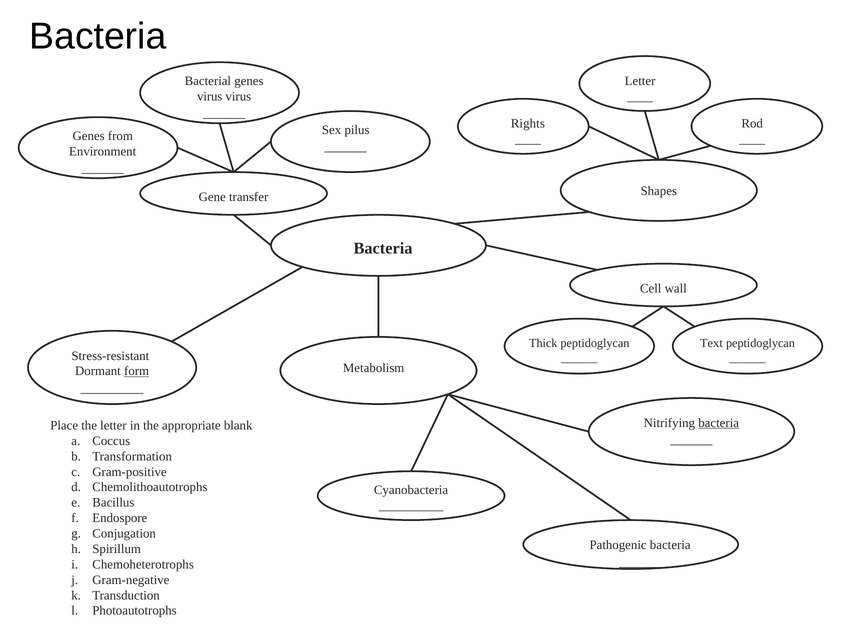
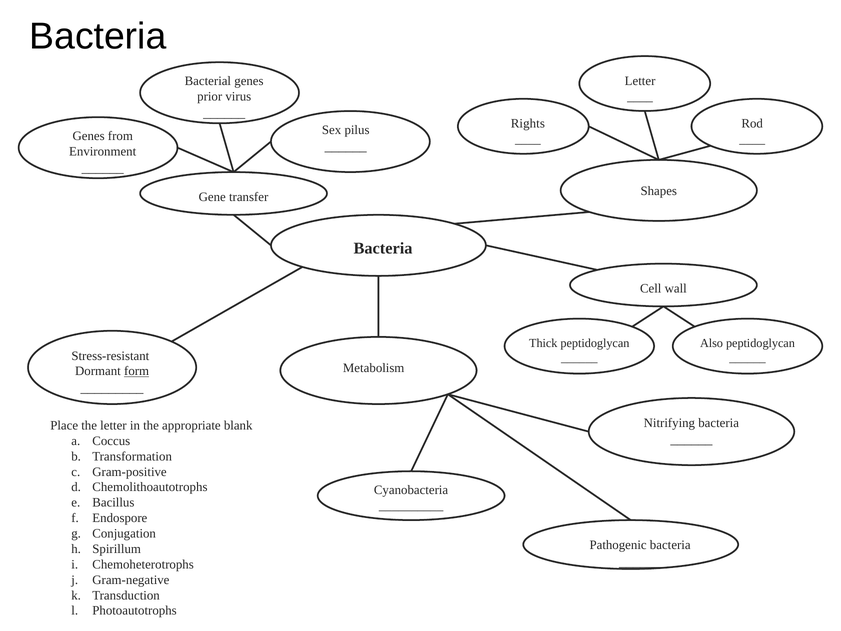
virus at (210, 96): virus -> prior
Text: Text -> Also
bacteria at (719, 423) underline: present -> none
